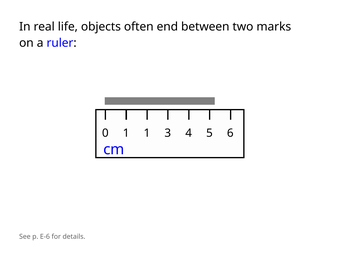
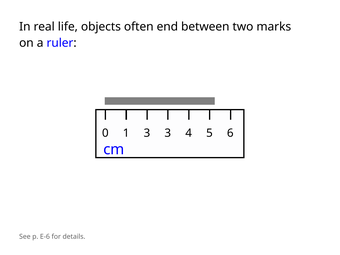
1 1: 1 -> 3
